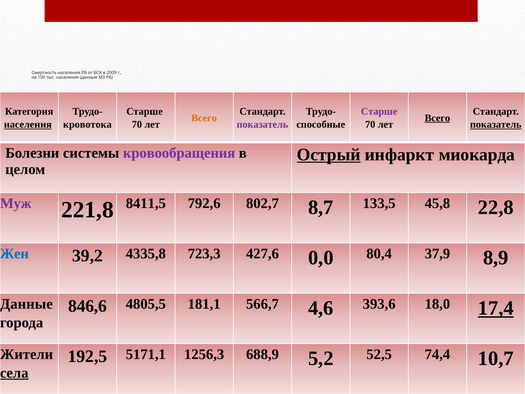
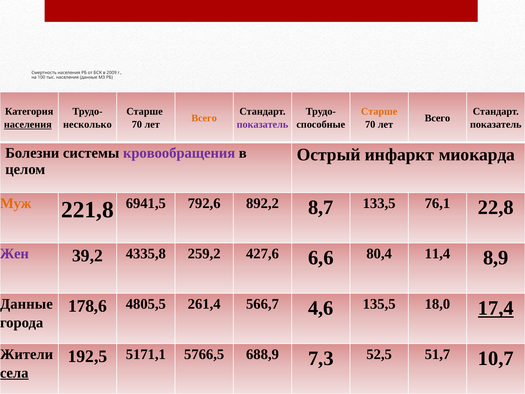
Старше at (379, 111) colour: purple -> orange
Всего at (437, 118) underline: present -> none
кровотока: кровотока -> несколько
показатель at (496, 124) underline: present -> none
Острый underline: present -> none
Муж colour: purple -> orange
8411,5: 8411,5 -> 6941,5
802,7: 802,7 -> 892,2
45,8: 45,8 -> 76,1
Жен colour: blue -> purple
723,3: 723,3 -> 259,2
0,0: 0,0 -> 6,6
37,9: 37,9 -> 11,4
846,6: 846,6 -> 178,6
181,1: 181,1 -> 261,4
393,6: 393,6 -> 135,5
1256,3: 1256,3 -> 5766,5
5,2: 5,2 -> 7,3
74,4: 74,4 -> 51,7
